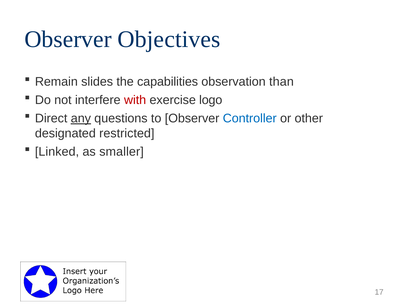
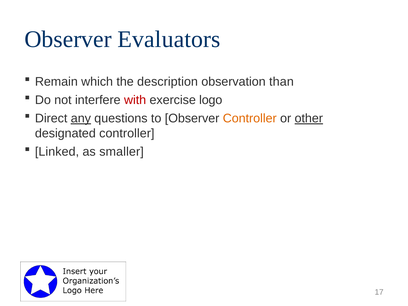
Objectives: Objectives -> Evaluators
slides: slides -> which
capabilities: capabilities -> description
Controller at (250, 119) colour: blue -> orange
other underline: none -> present
designated restricted: restricted -> controller
